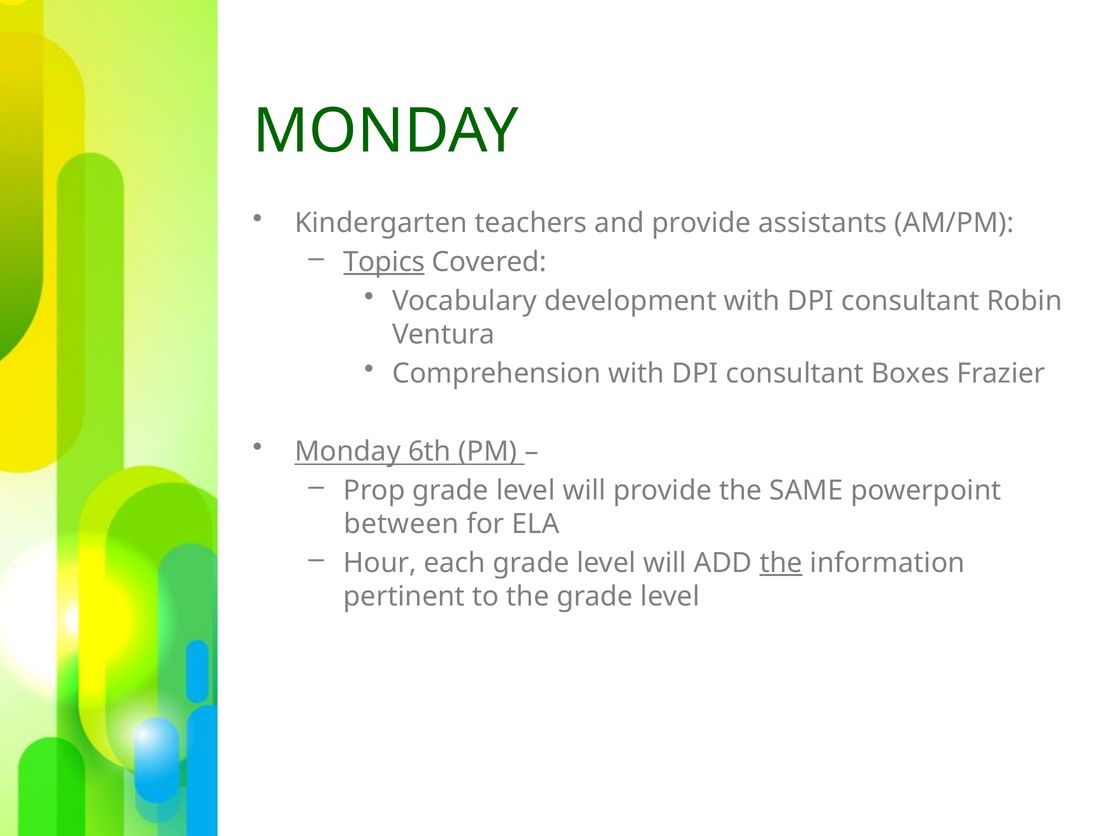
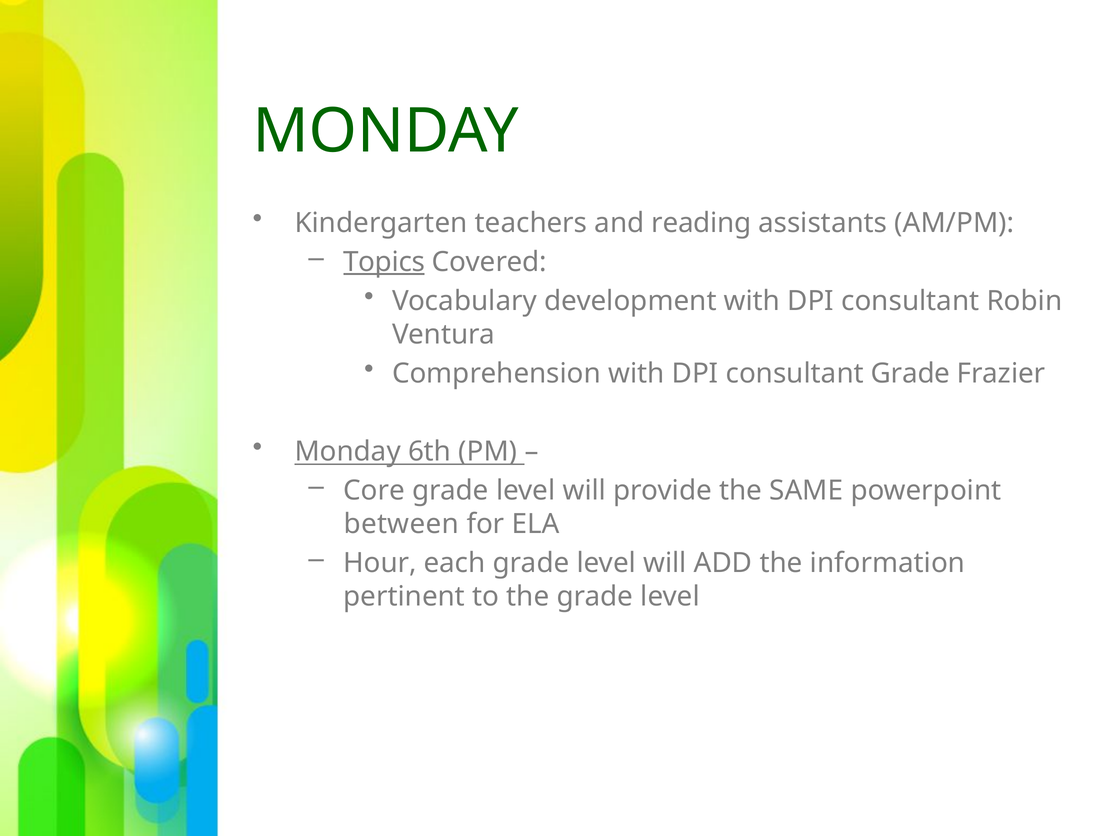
and provide: provide -> reading
consultant Boxes: Boxes -> Grade
Prop: Prop -> Core
the at (781, 563) underline: present -> none
